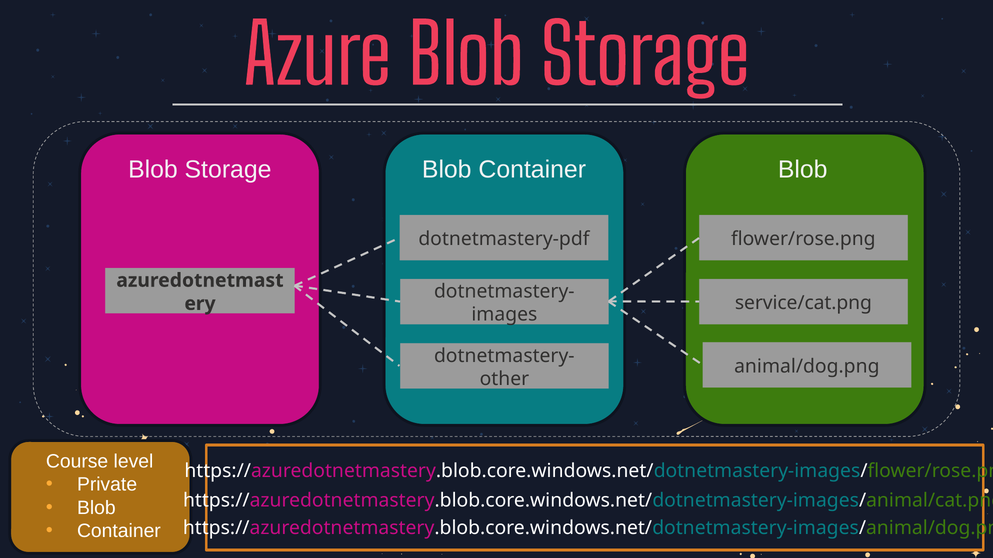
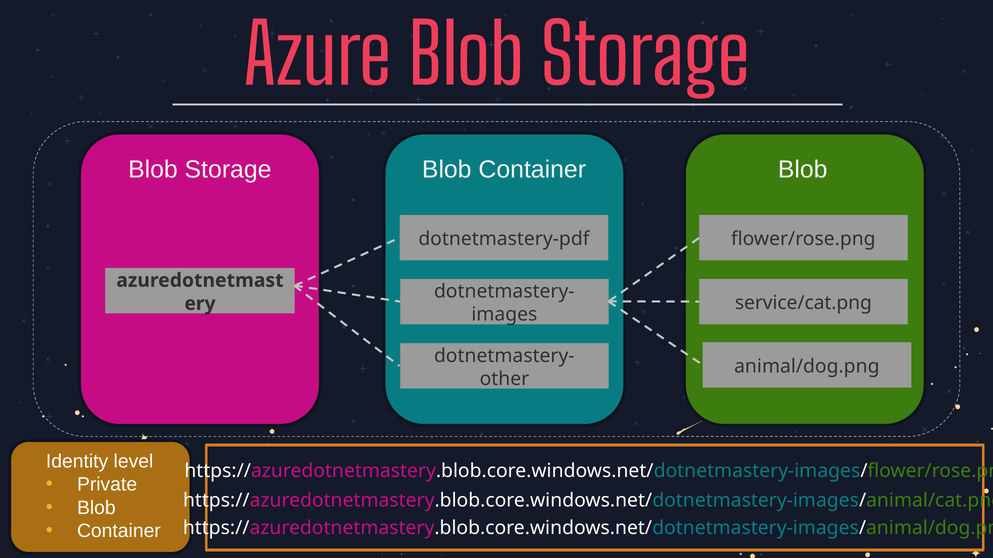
Course: Course -> Identity
